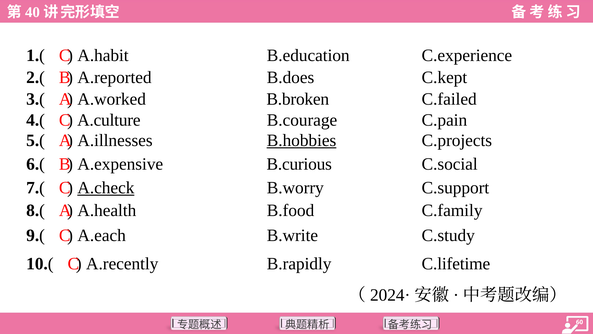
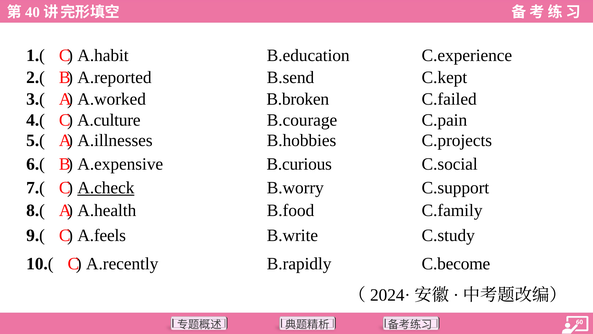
B.does: B.does -> B.send
B.hobbies underline: present -> none
A.each: A.each -> A.feels
C.lifetime: C.lifetime -> C.become
